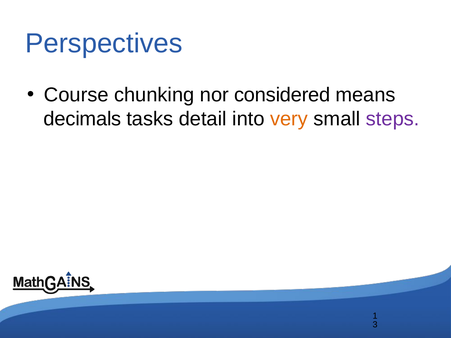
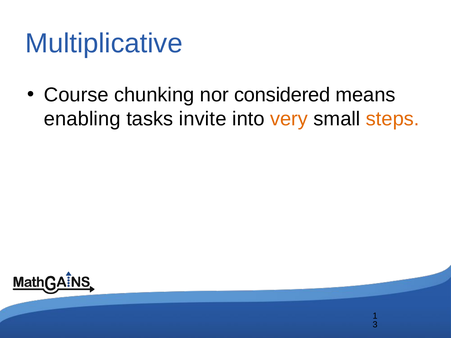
Perspectives: Perspectives -> Multiplicative
decimals: decimals -> enabling
detail: detail -> invite
steps colour: purple -> orange
